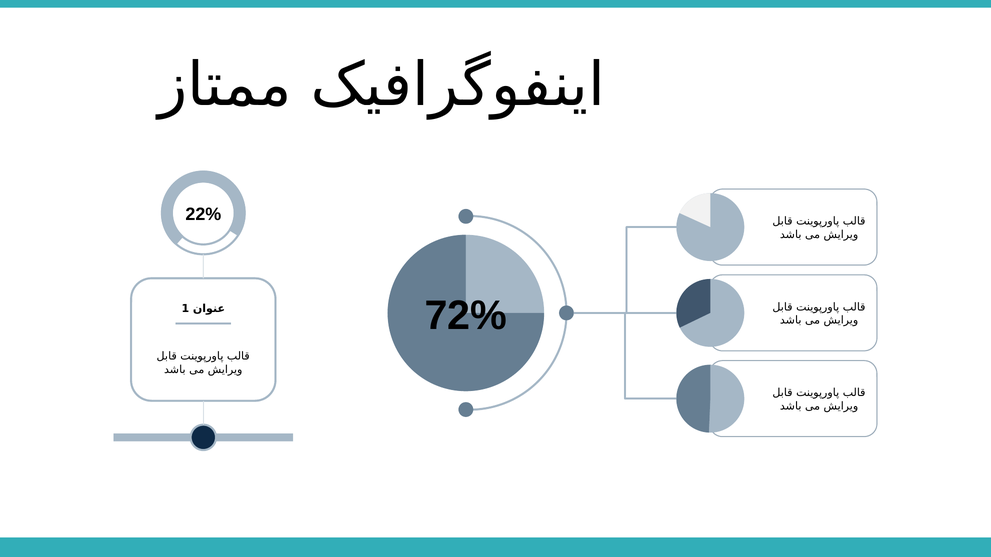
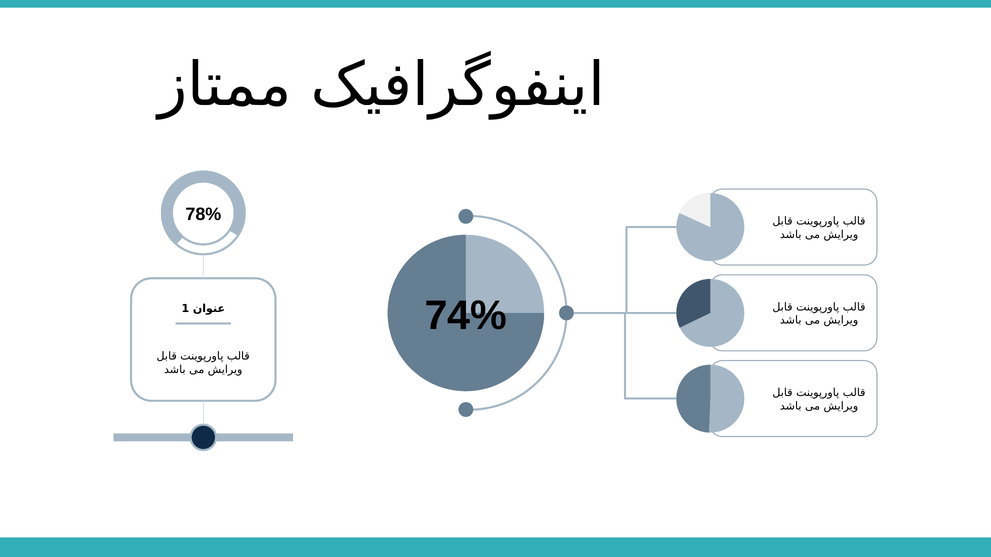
22%: 22% -> 78%
72%: 72% -> 74%
